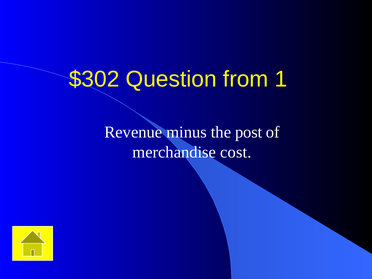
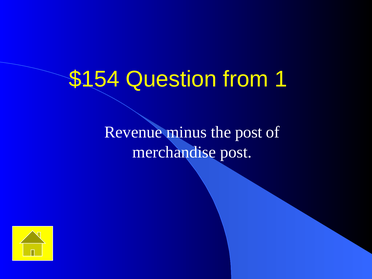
$302: $302 -> $154
merchandise cost: cost -> post
